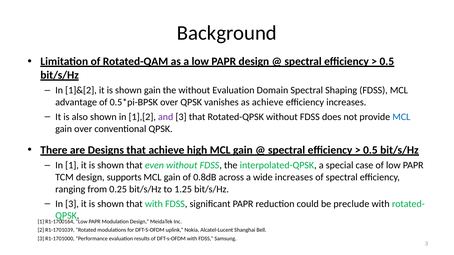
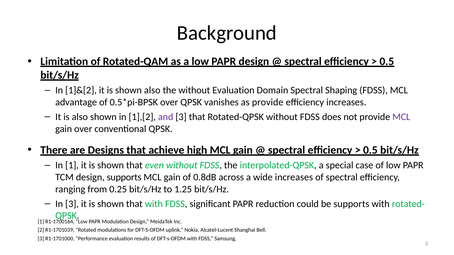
shown gain: gain -> also
as achieve: achieve -> provide
MCL at (401, 117) colour: blue -> purple
be preclude: preclude -> supports
